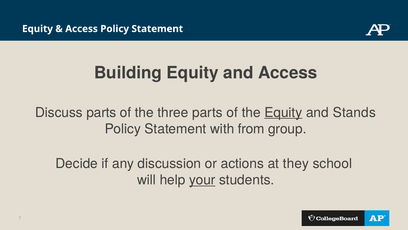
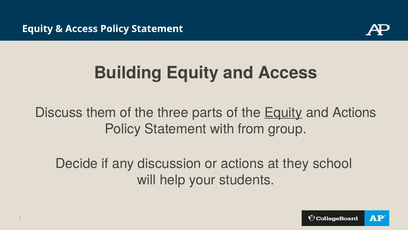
Discuss parts: parts -> them
and Stands: Stands -> Actions
your underline: present -> none
